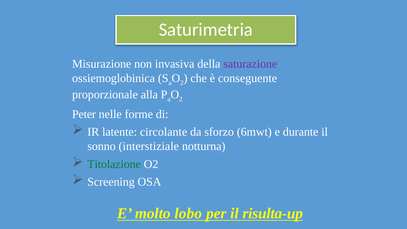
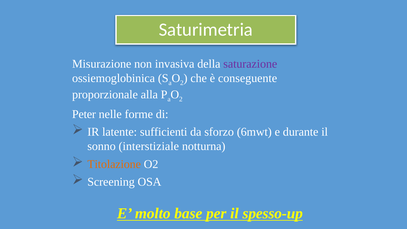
circolante: circolante -> sufficienti
Titolazione colour: green -> orange
lobo: lobo -> base
risulta-up: risulta-up -> spesso-up
